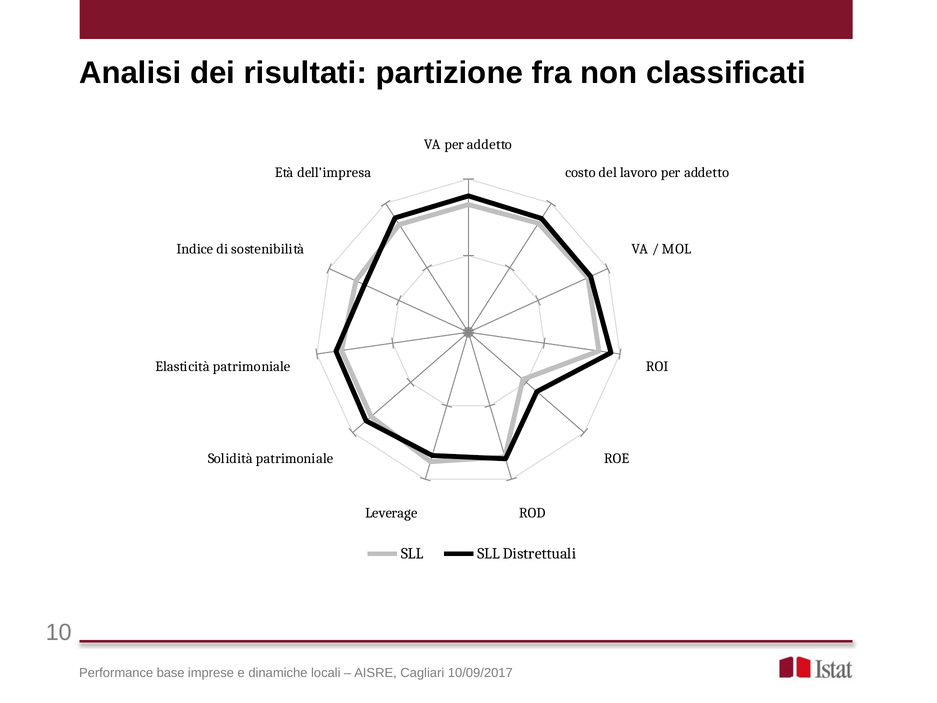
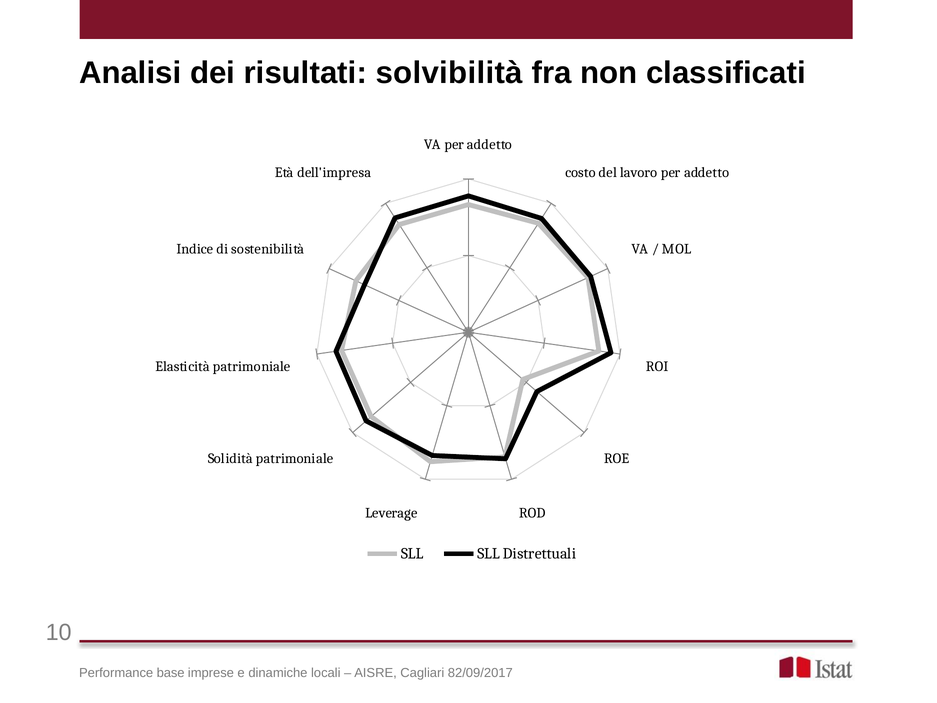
partizione: partizione -> solvibilità
10/09/2017: 10/09/2017 -> 82/09/2017
